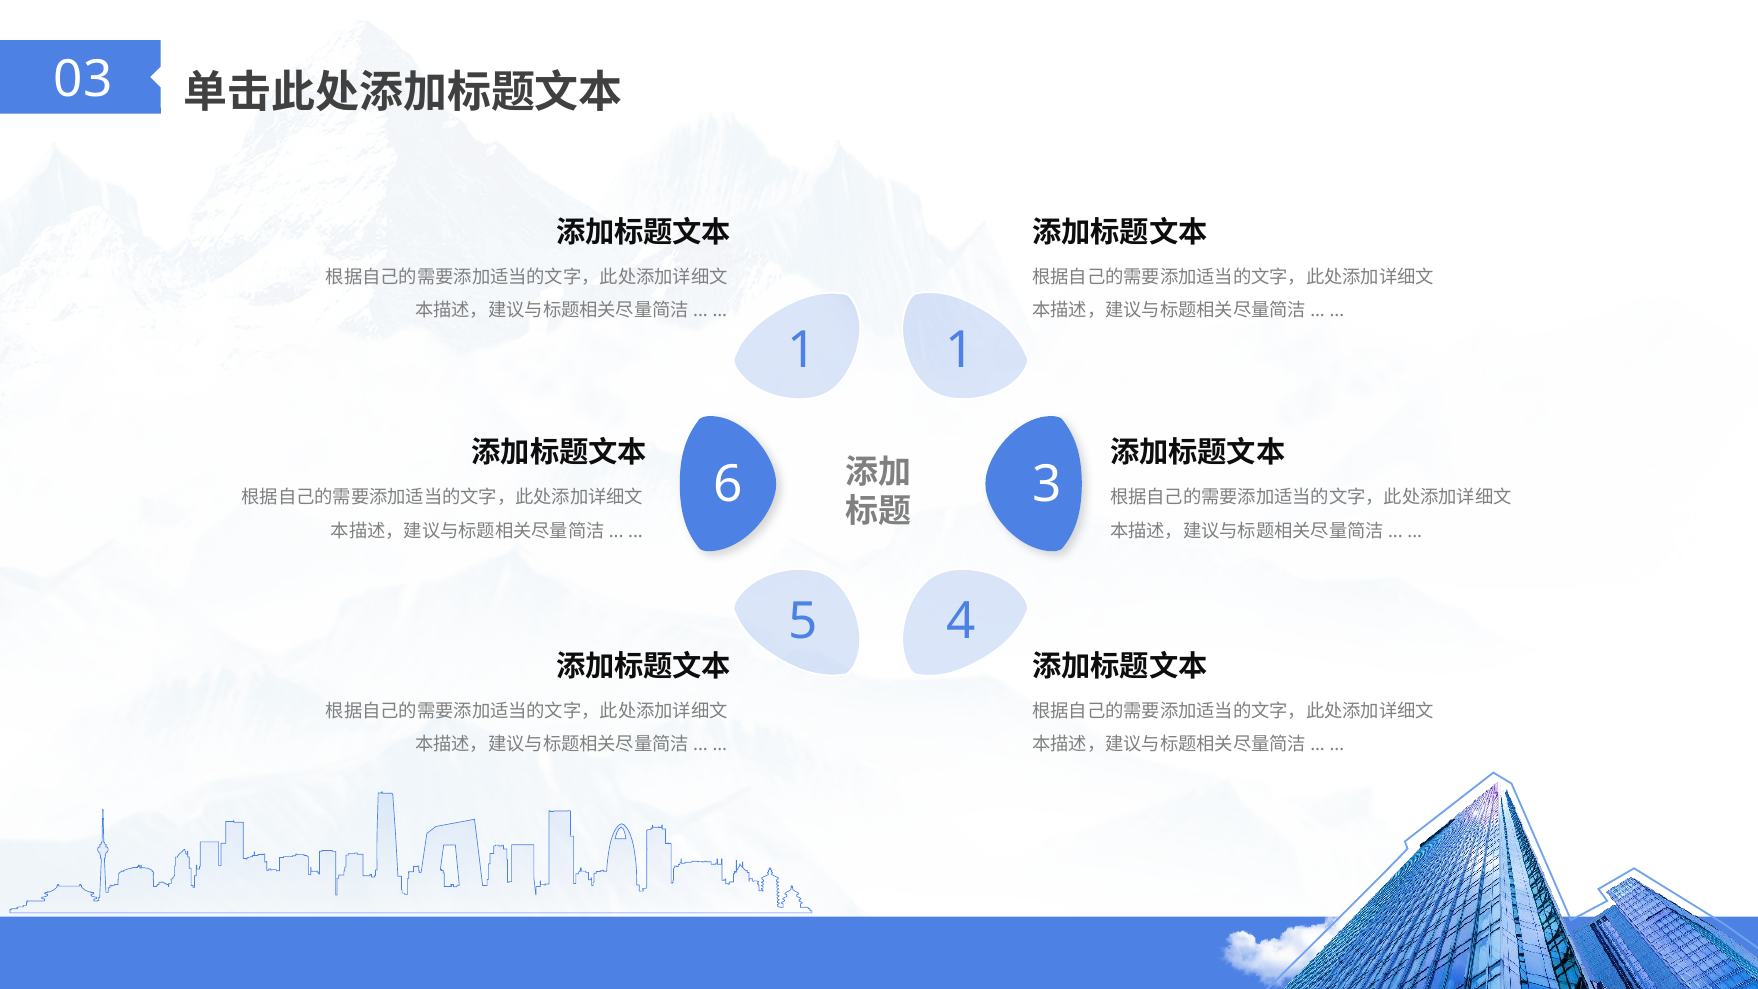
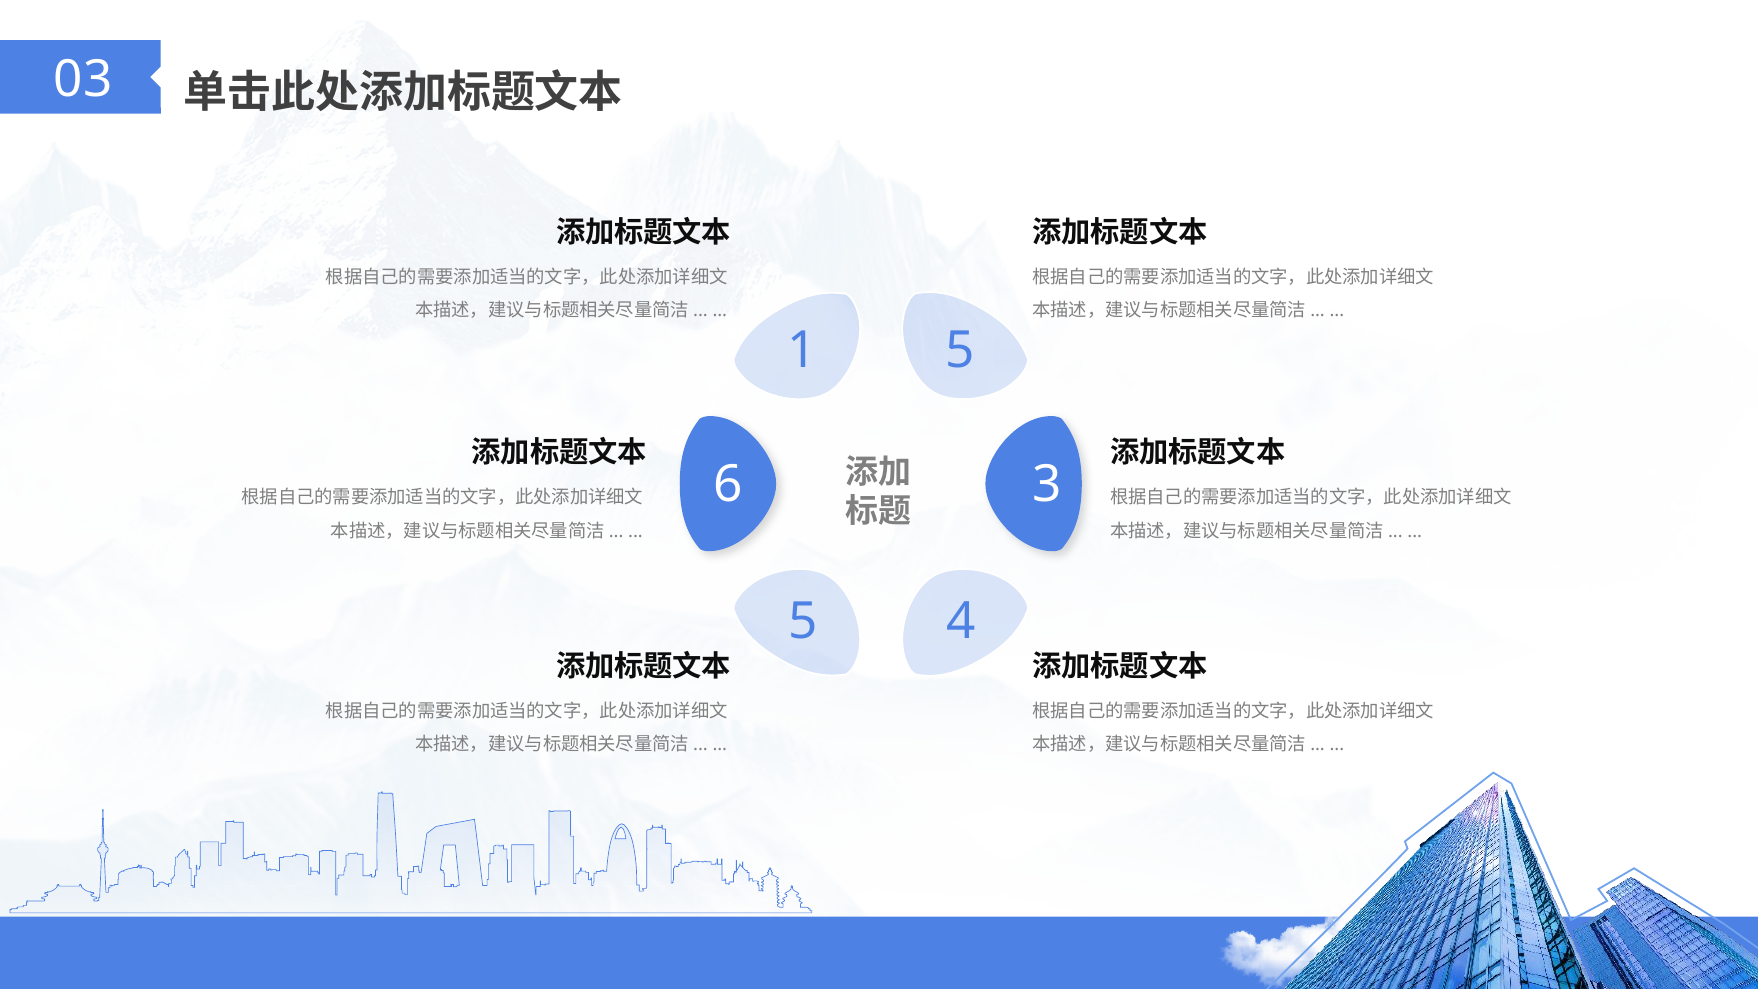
1 1: 1 -> 5
